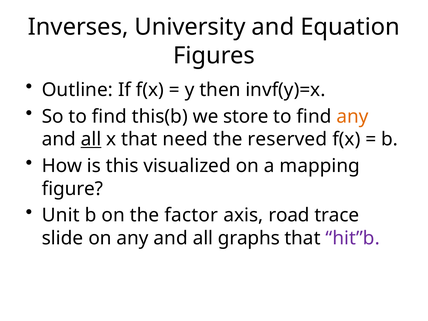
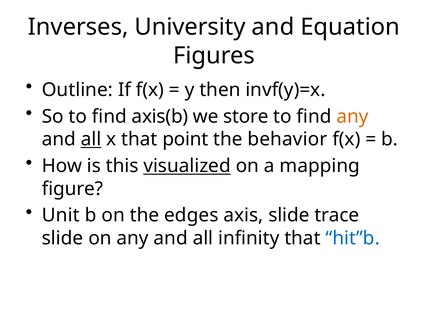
this(b: this(b -> axis(b
need: need -> point
reserved: reserved -> behavior
visualized underline: none -> present
factor: factor -> edges
axis road: road -> slide
graphs: graphs -> infinity
hit”b colour: purple -> blue
